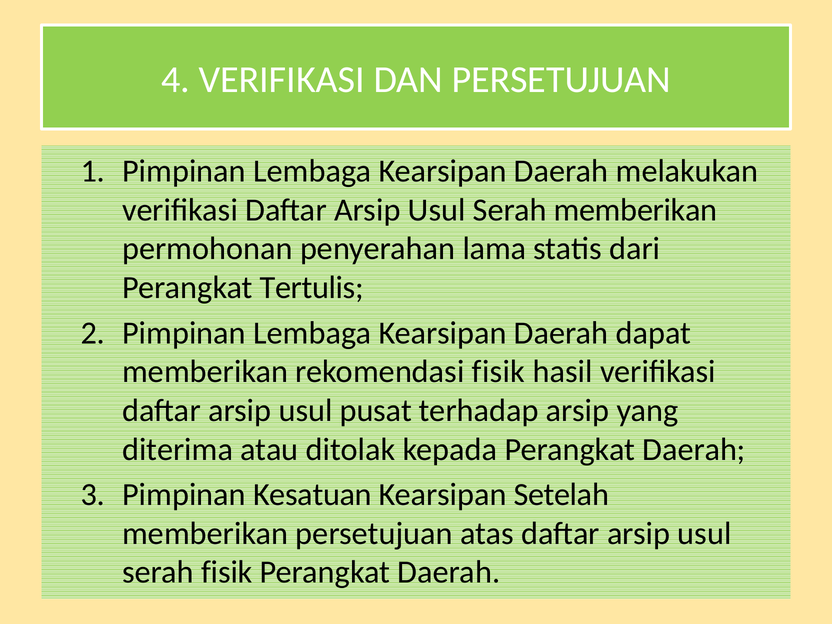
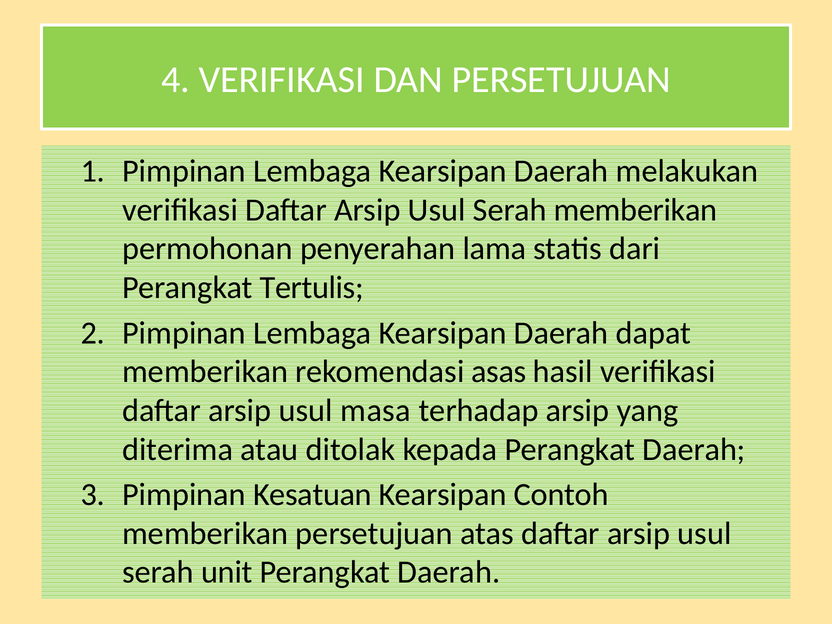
rekomendasi fisik: fisik -> asas
pusat: pusat -> masa
Setelah: Setelah -> Contoh
serah fisik: fisik -> unit
